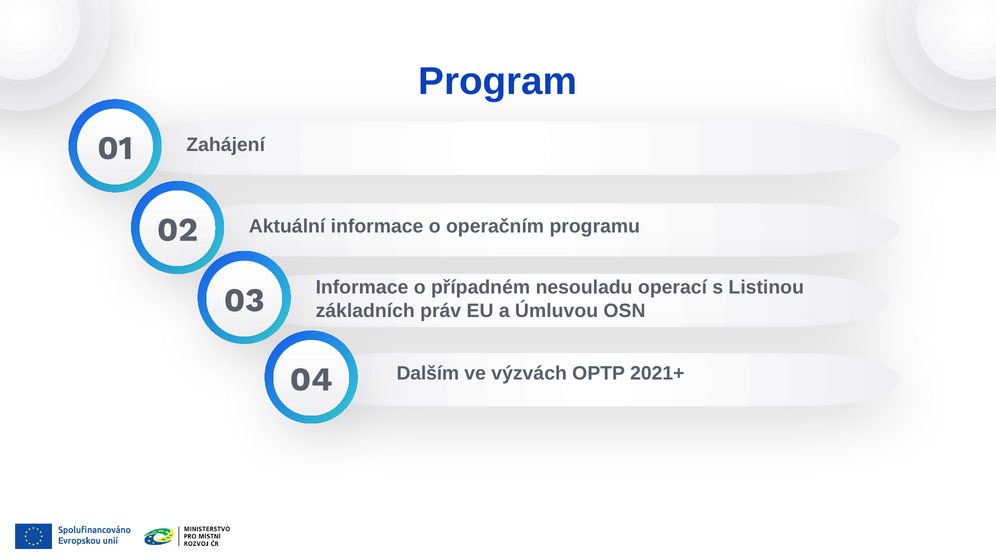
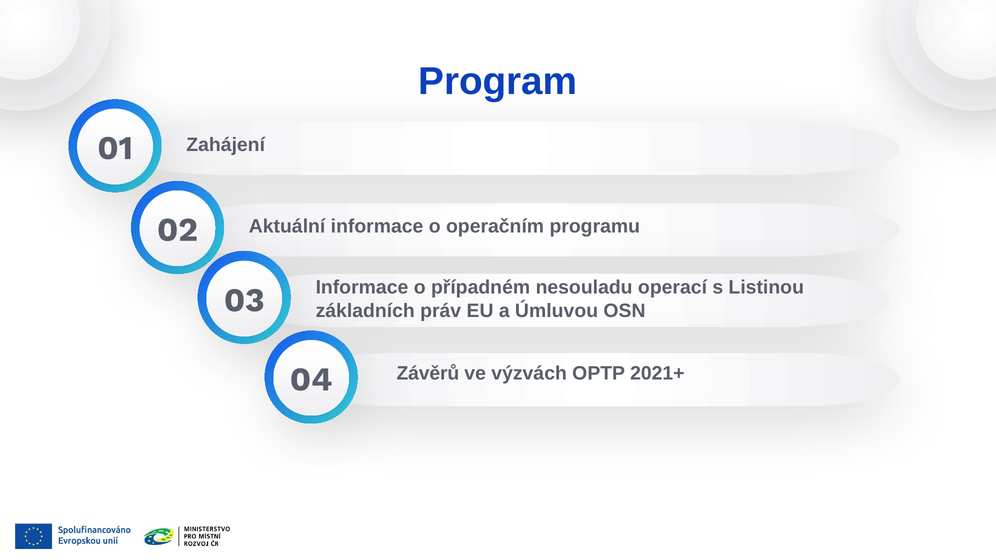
Dalším: Dalším -> Závěrů
